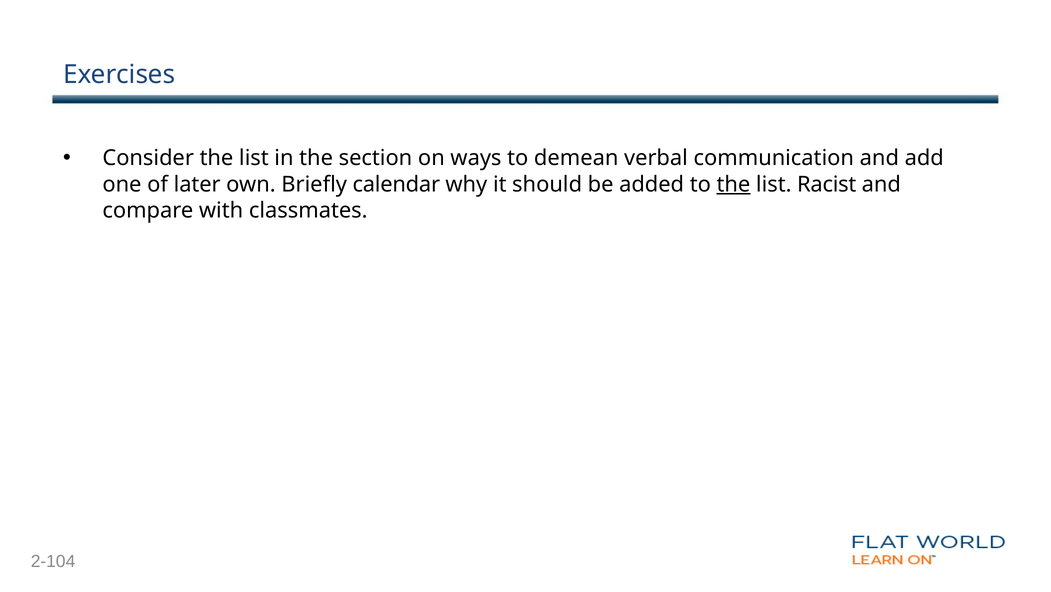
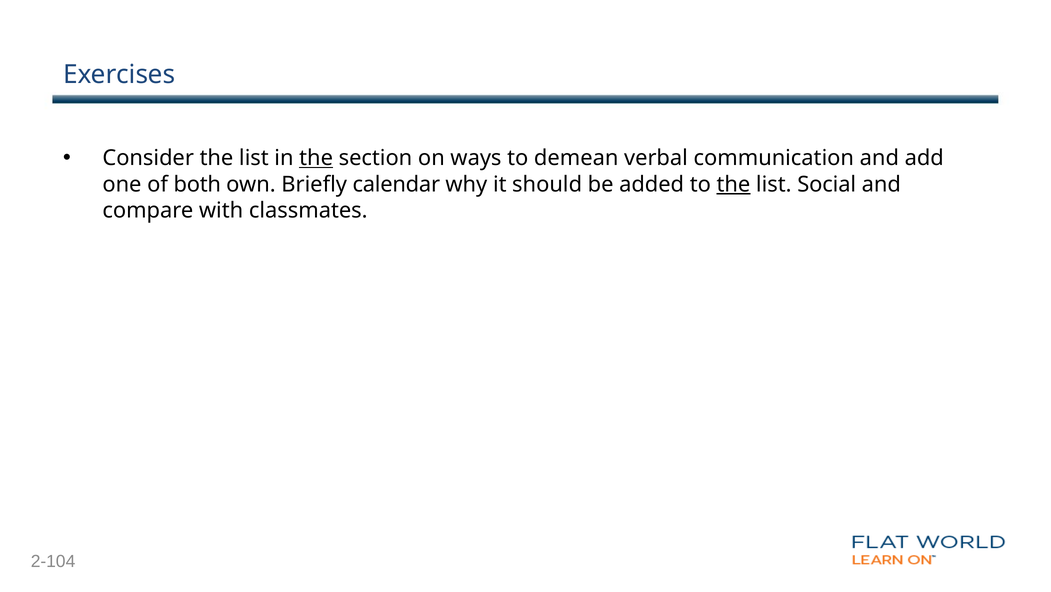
the at (316, 158) underline: none -> present
later: later -> both
Racist: Racist -> Social
